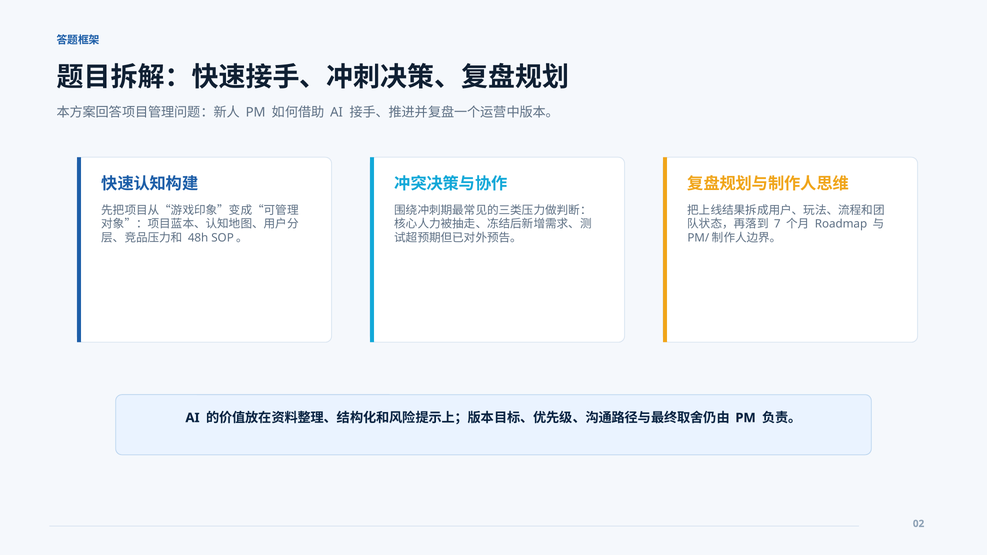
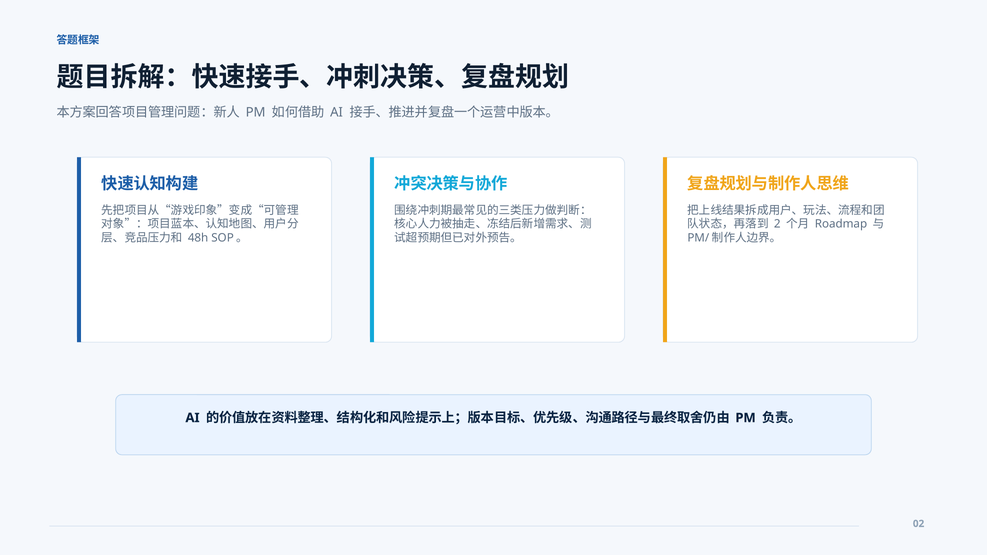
7: 7 -> 2
